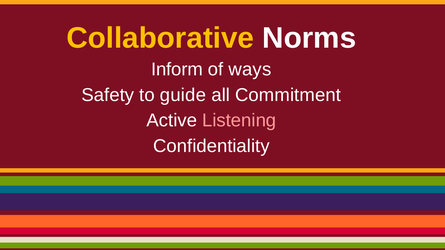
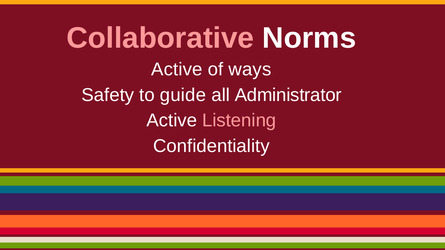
Collaborative colour: yellow -> pink
Inform at (177, 69): Inform -> Active
Commitment: Commitment -> Administrator
